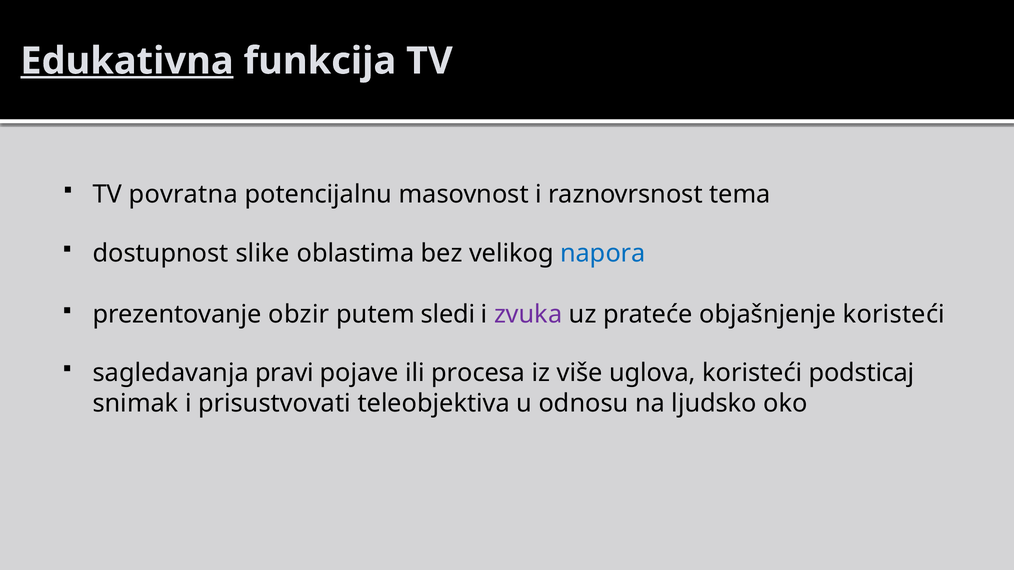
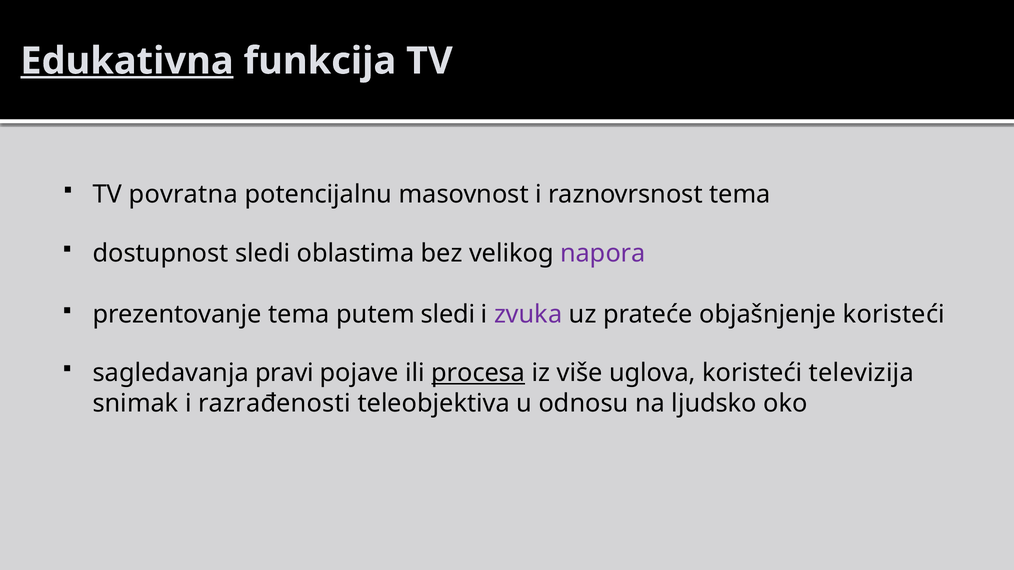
dostupnost slike: slike -> sledi
napora colour: blue -> purple
prezentovanje obzir: obzir -> tema
procesa underline: none -> present
podsticaj: podsticaj -> televizija
prisustvovati: prisustvovati -> razrađenosti
